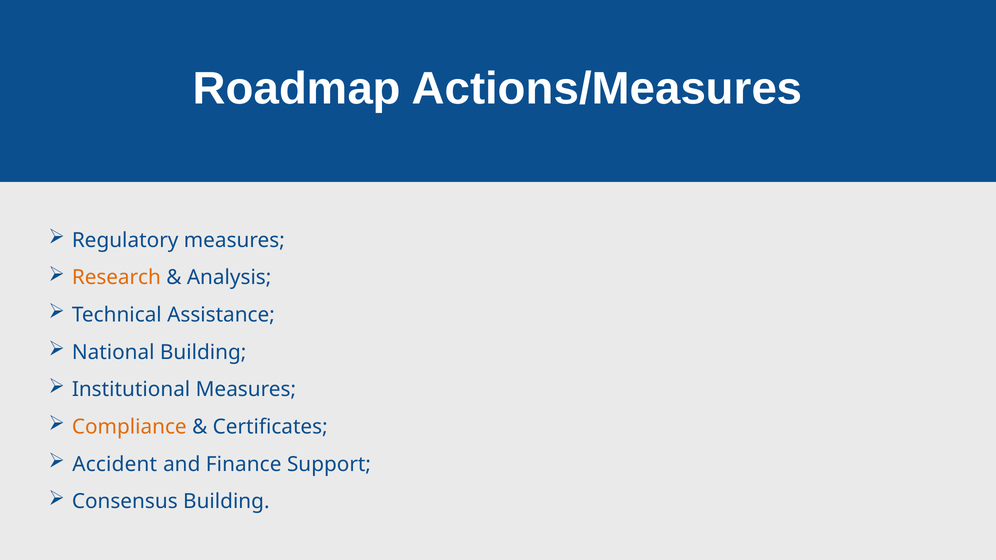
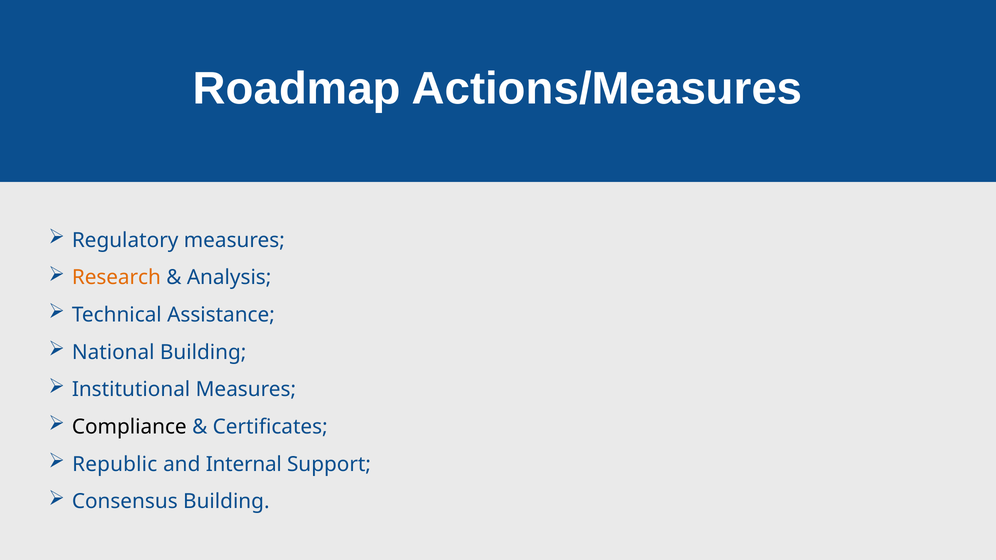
Compliance colour: orange -> black
Accident: Accident -> Republic
Finance: Finance -> Internal
